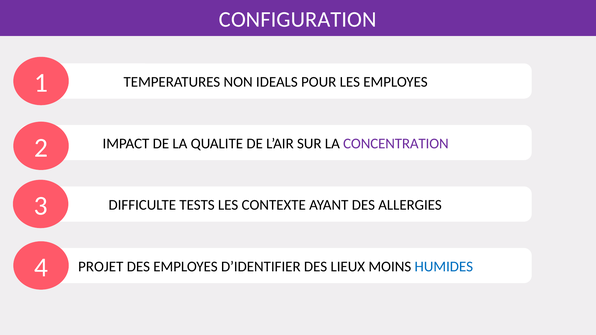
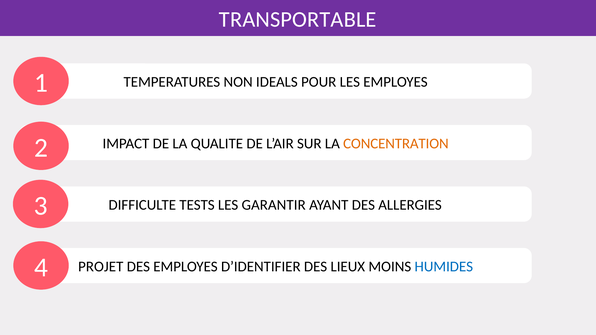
CONFIGURATION: CONFIGURATION -> TRANSPORTABLE
CONCENTRATION colour: purple -> orange
CONTEXTE: CONTEXTE -> GARANTIR
